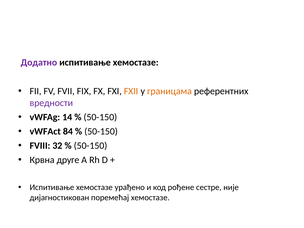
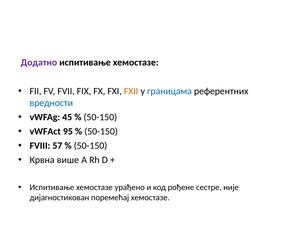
границама colour: orange -> blue
вредности colour: purple -> blue
14: 14 -> 45
84: 84 -> 95
32: 32 -> 57
друге: друге -> више
